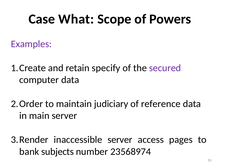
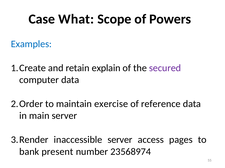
Examples colour: purple -> blue
specify: specify -> explain
judiciary: judiciary -> exercise
subjects: subjects -> present
